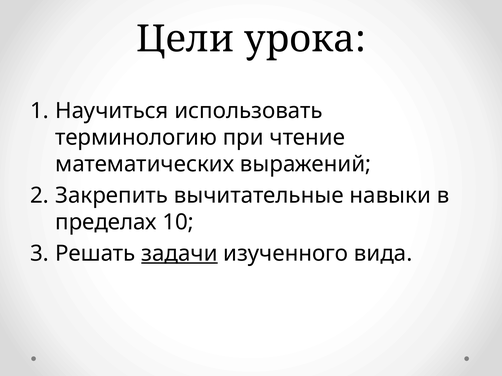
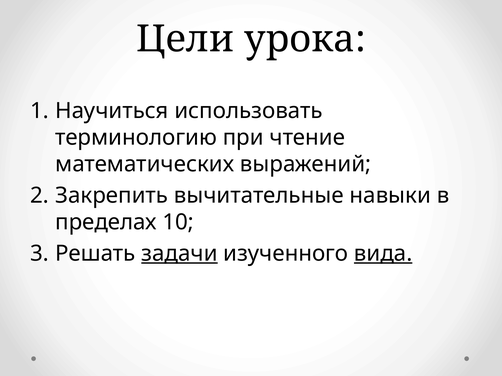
вида underline: none -> present
